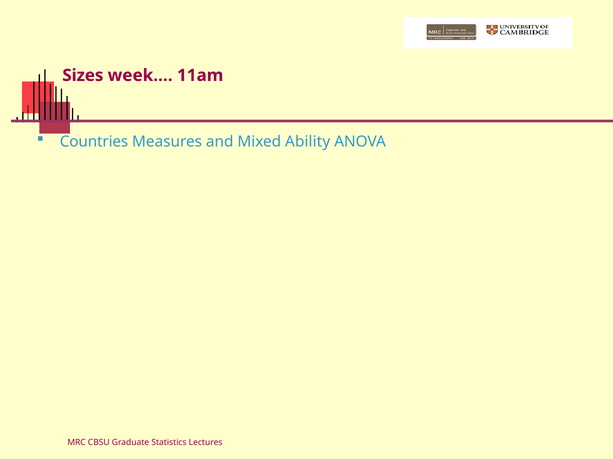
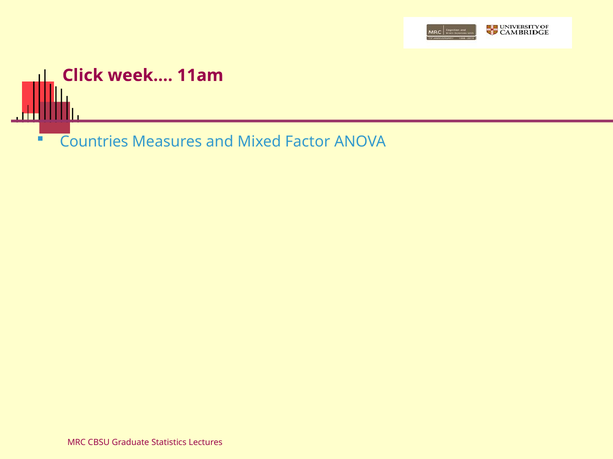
Sizes: Sizes -> Click
Ability: Ability -> Factor
